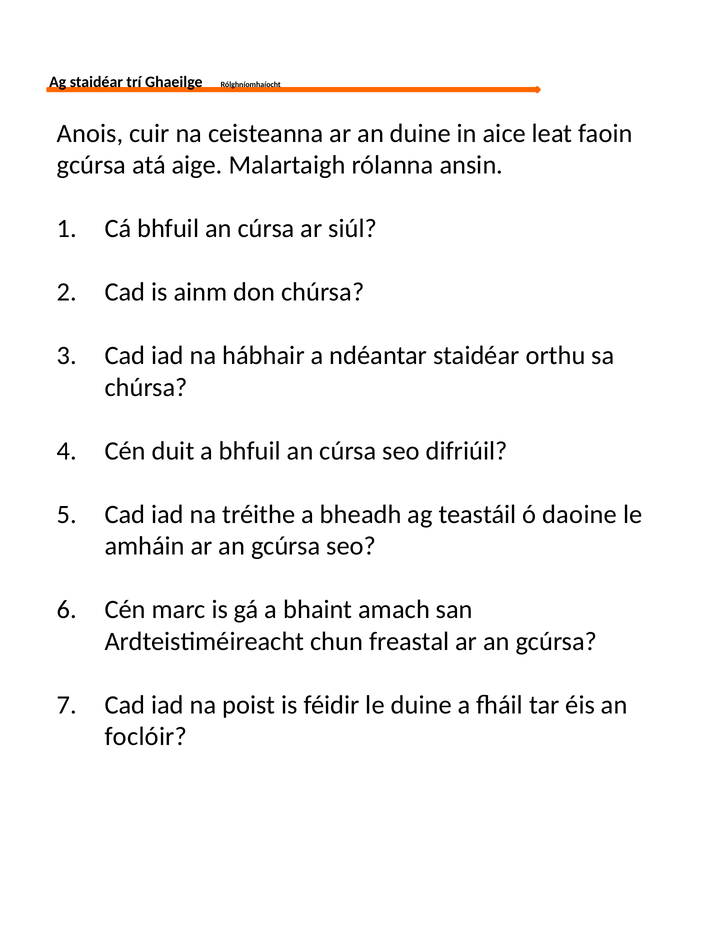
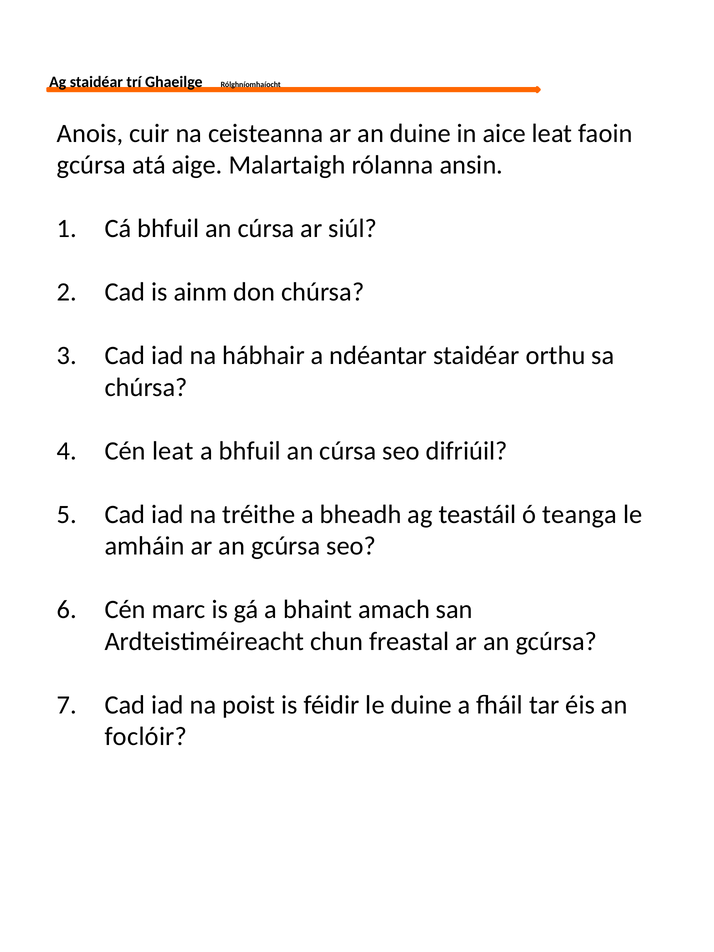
Cén duit: duit -> leat
daoine: daoine -> teanga
